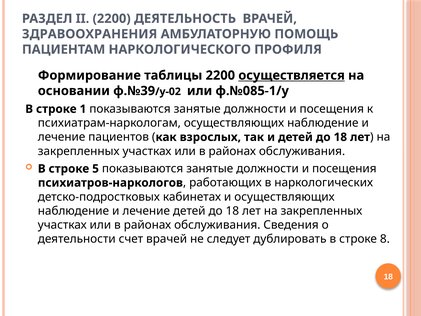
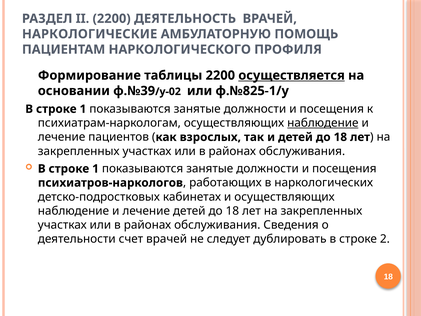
ЗДРАВООХРАНЕНИЯ: ЗДРАВООХРАНЕНИЯ -> НАРКОЛОГИЧЕСКИЕ
ф.№085-1/у: ф.№085-1/у -> ф.№825-1/у
наблюдение at (323, 123) underline: none -> present
5 at (96, 169): 5 -> 1
8: 8 -> 2
